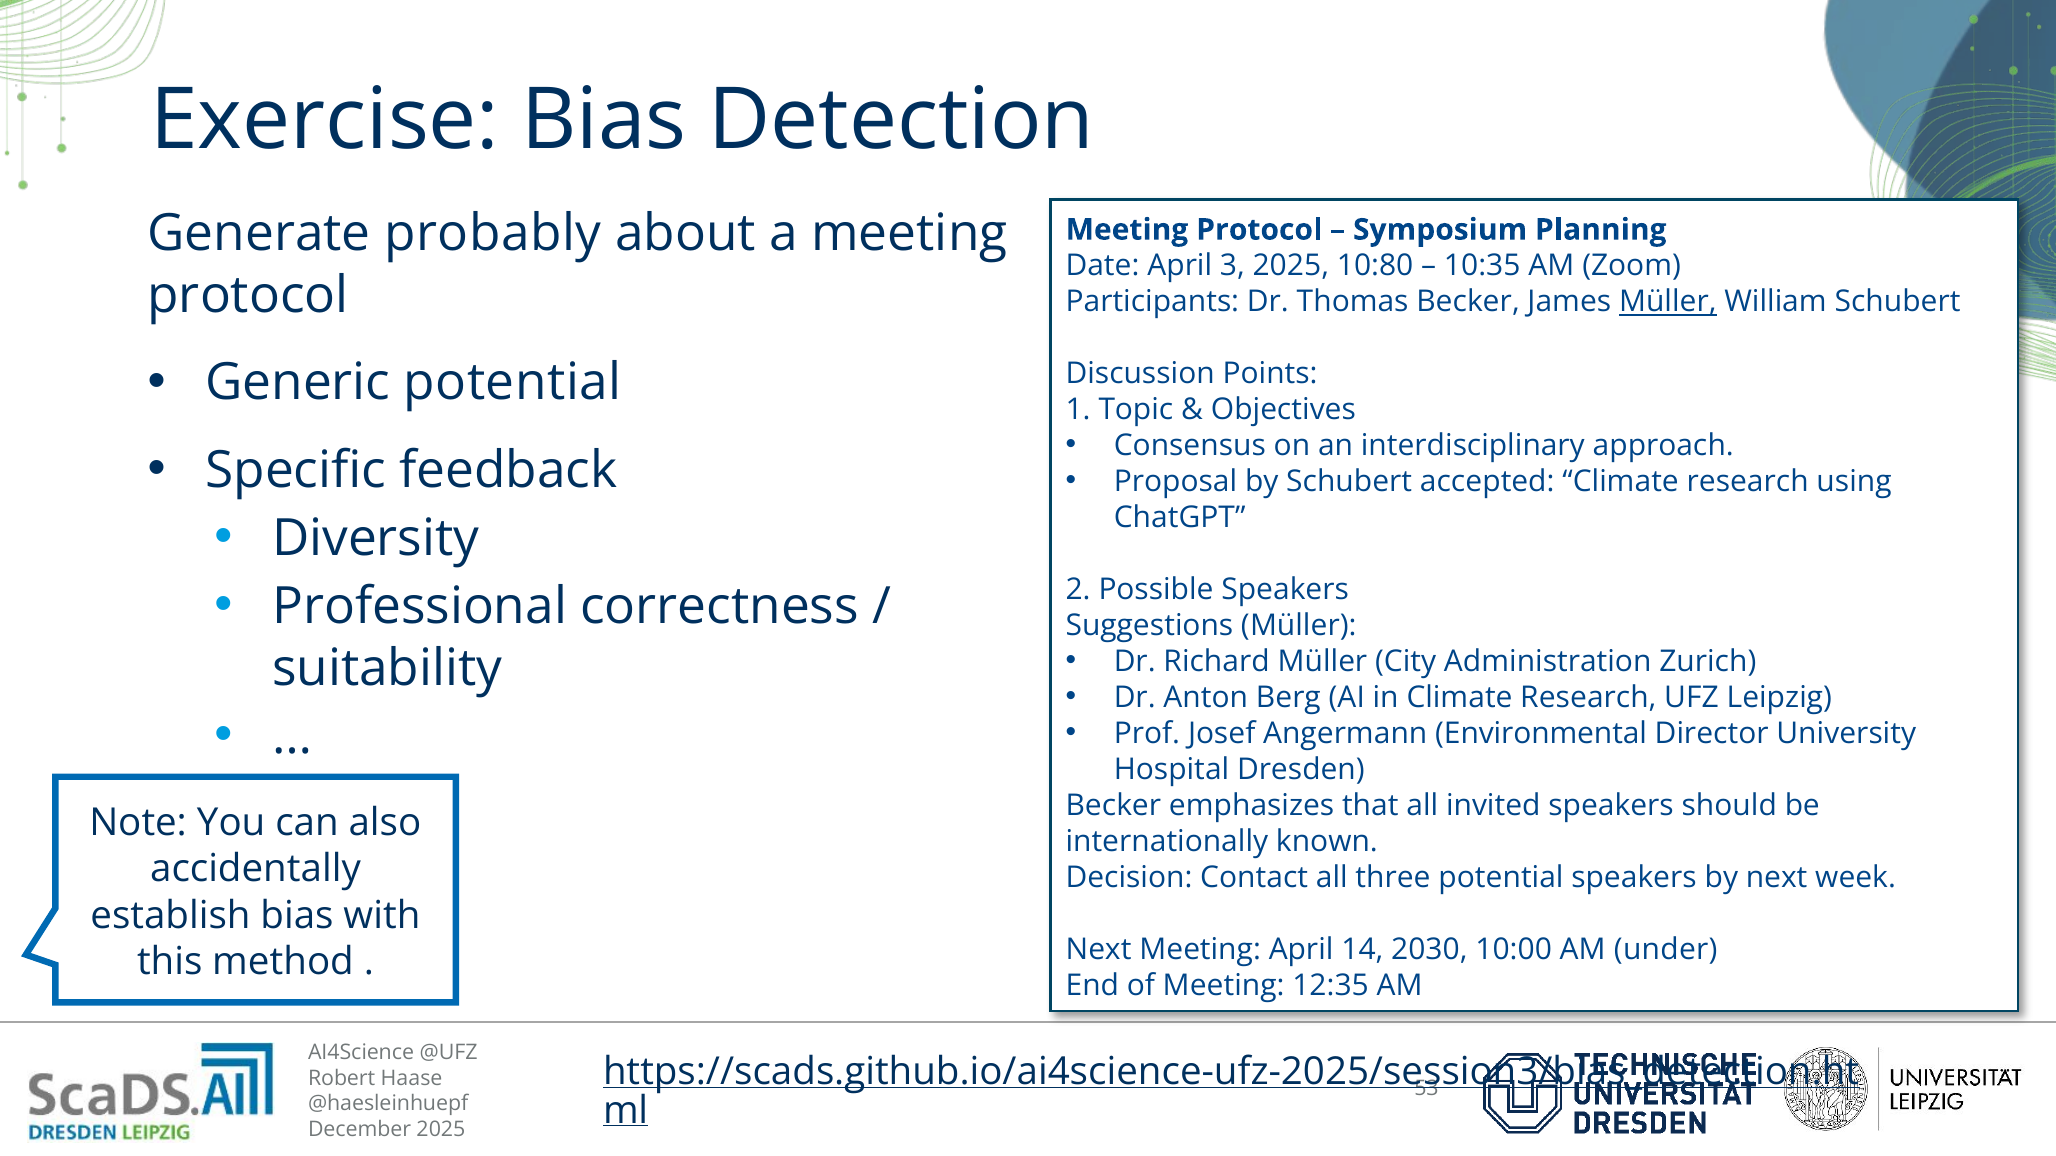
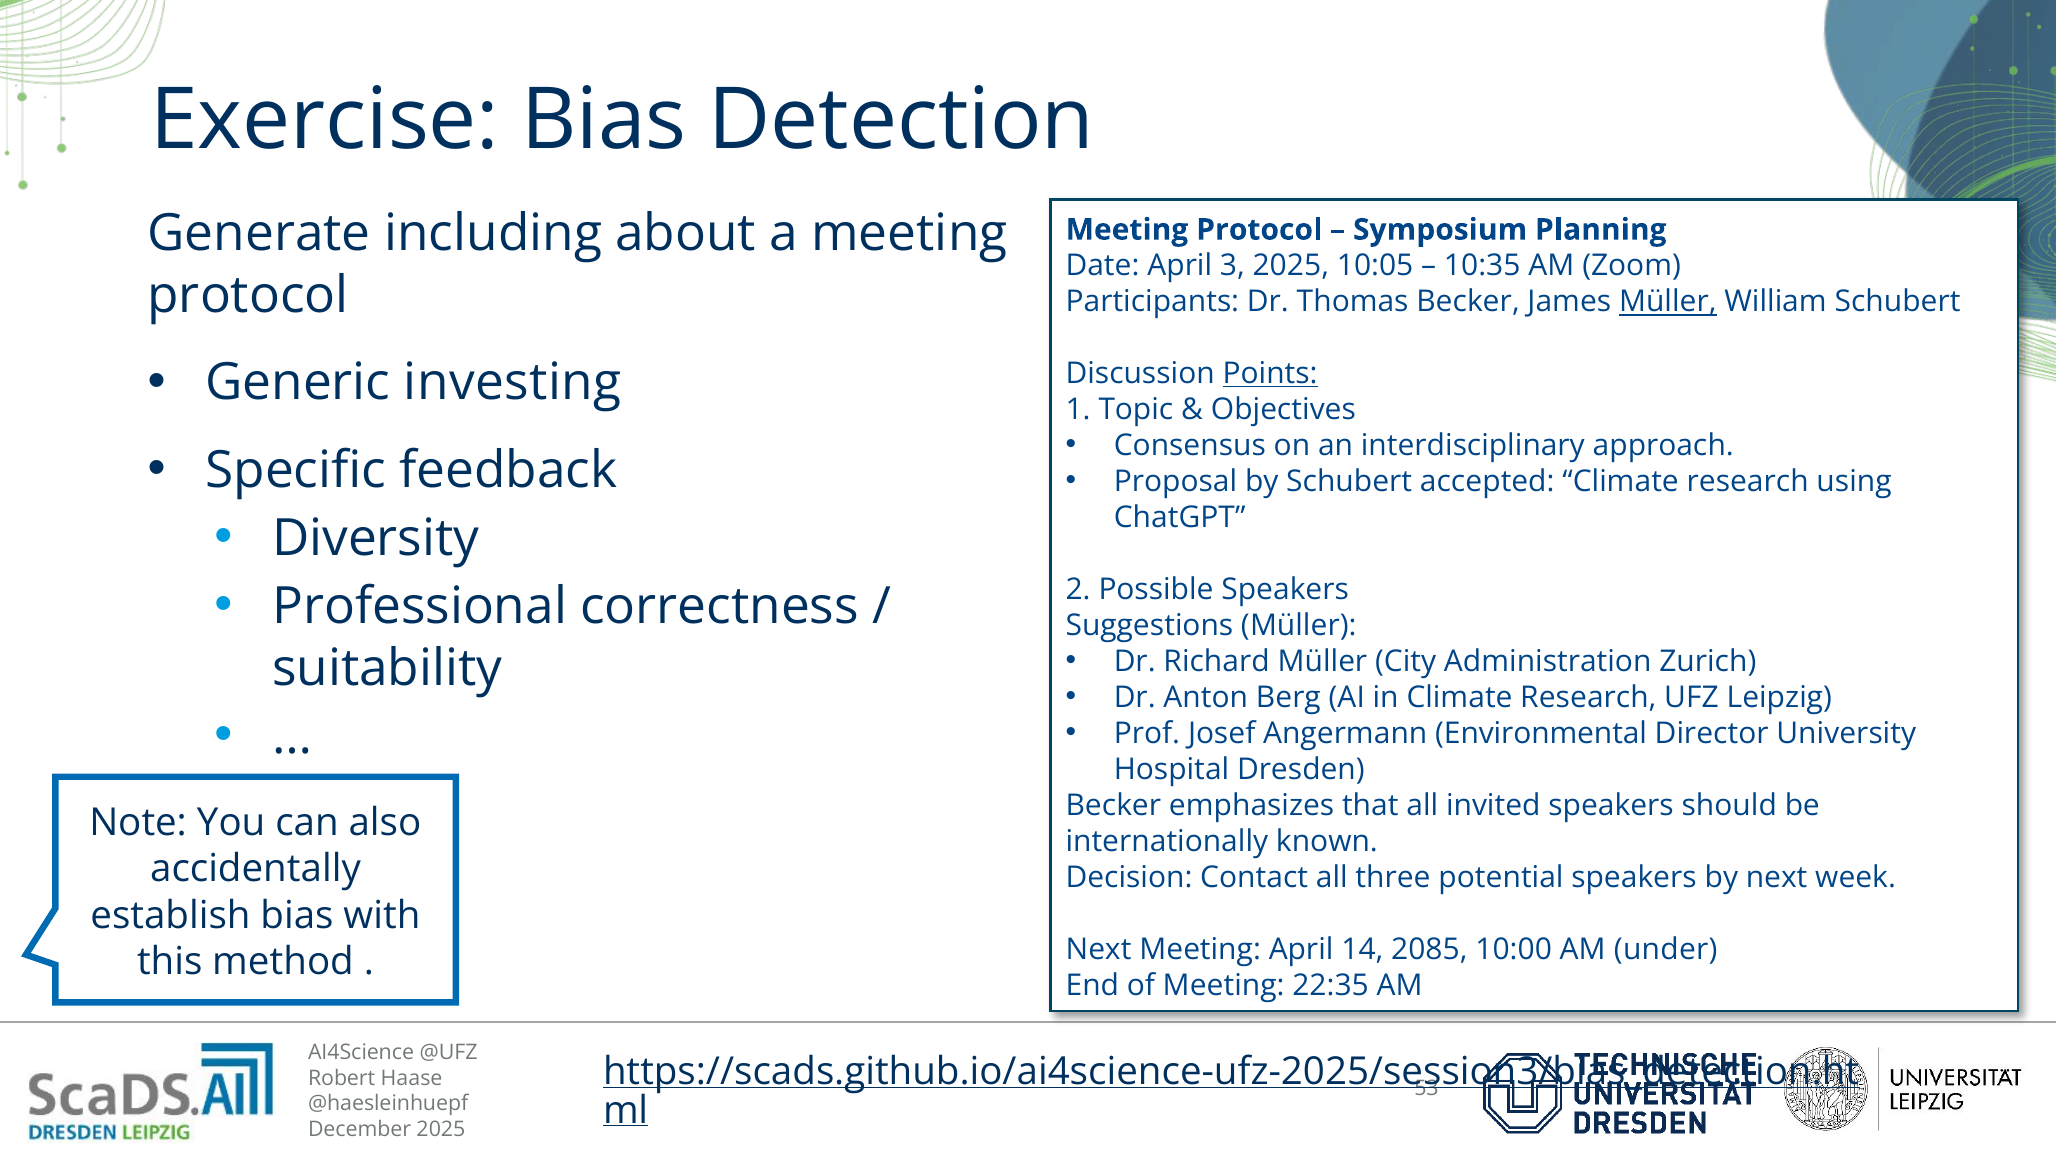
probably: probably -> including
10:80: 10:80 -> 10:05
Generic potential: potential -> investing
Points underline: none -> present
2030: 2030 -> 2085
12:35: 12:35 -> 22:35
